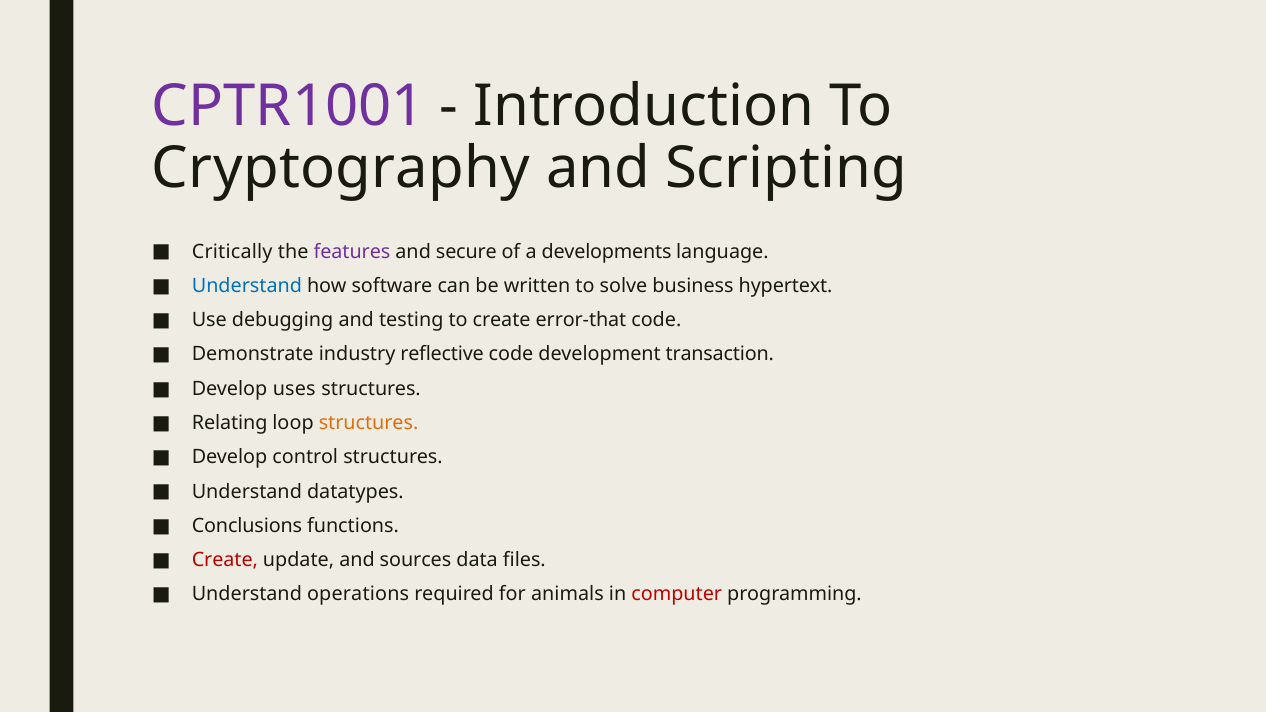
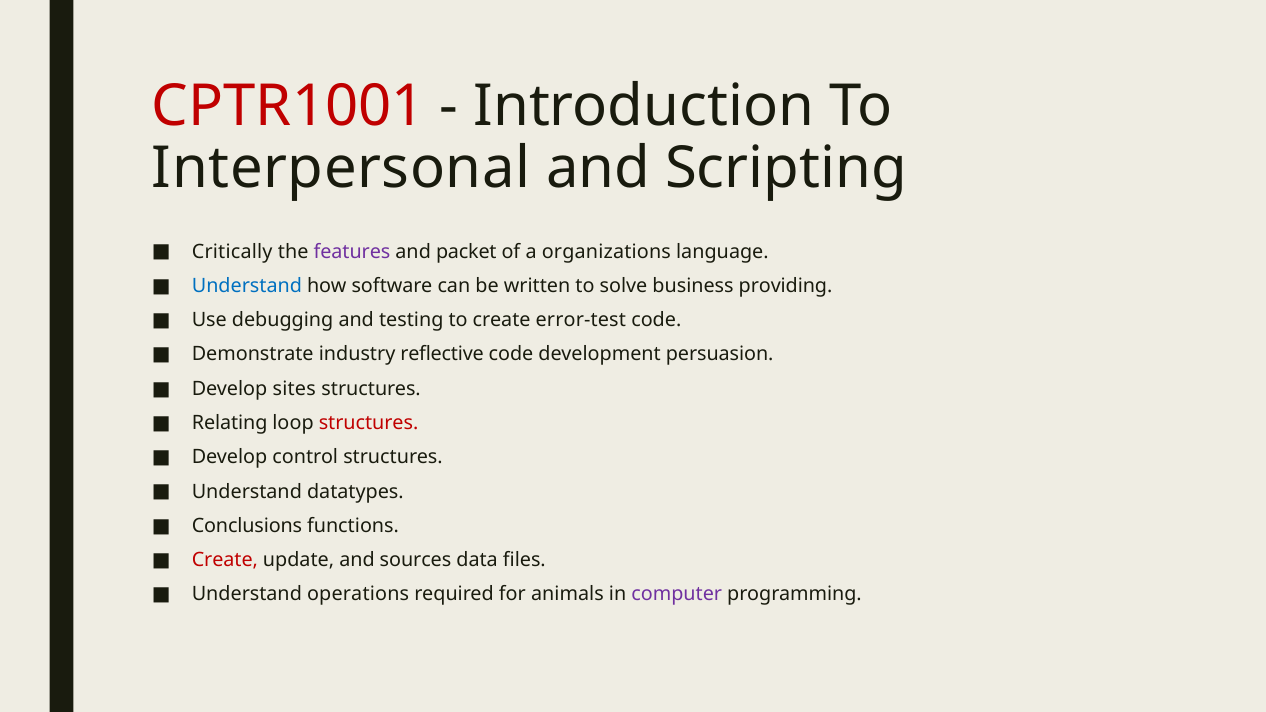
CPTR1001 colour: purple -> red
Cryptography: Cryptography -> Interpersonal
secure: secure -> packet
developments: developments -> organizations
hypertext: hypertext -> providing
error-that: error-that -> error-test
transaction: transaction -> persuasion
uses: uses -> sites
structures at (369, 423) colour: orange -> red
computer colour: red -> purple
